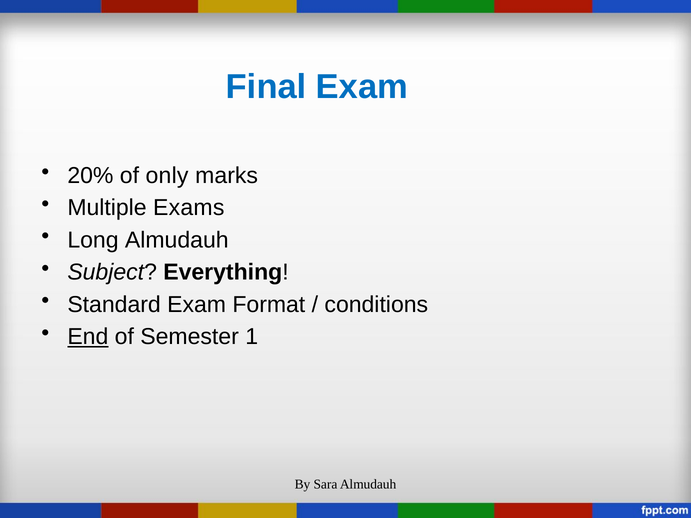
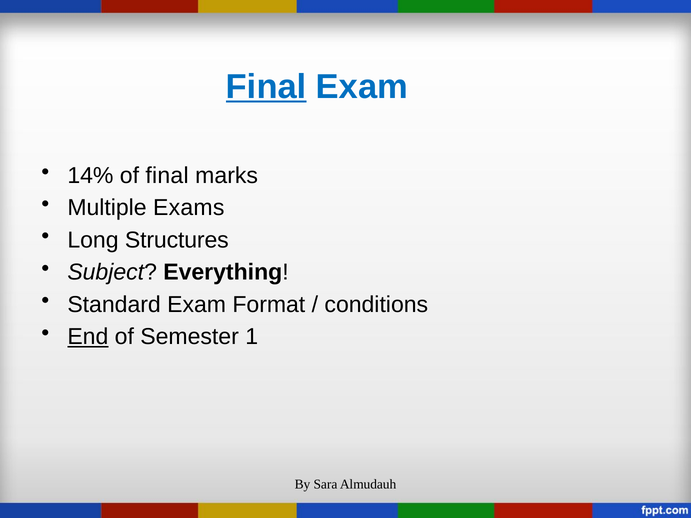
Final at (266, 87) underline: none -> present
20%: 20% -> 14%
of only: only -> final
Long Almudauh: Almudauh -> Structures
